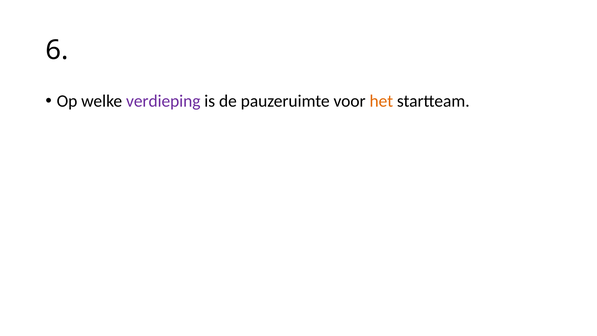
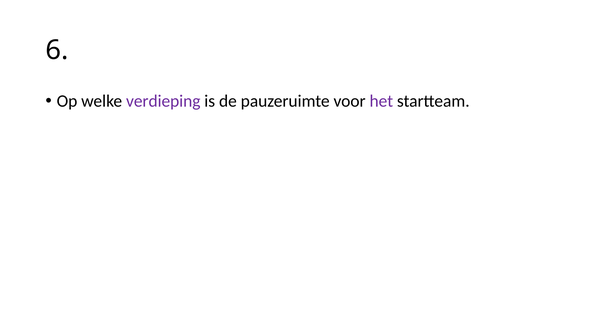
het colour: orange -> purple
